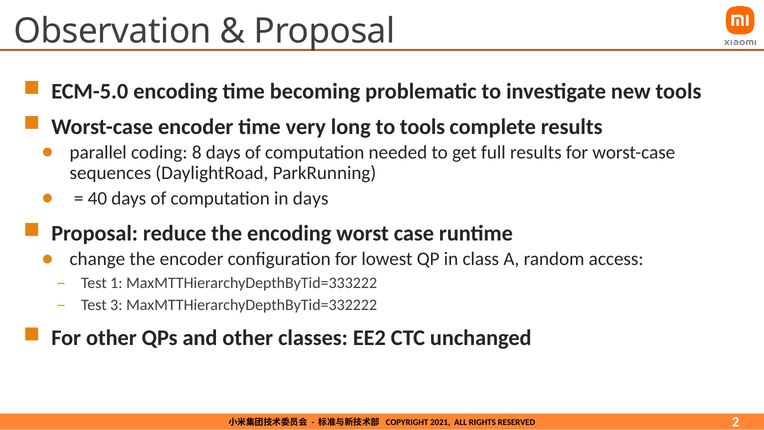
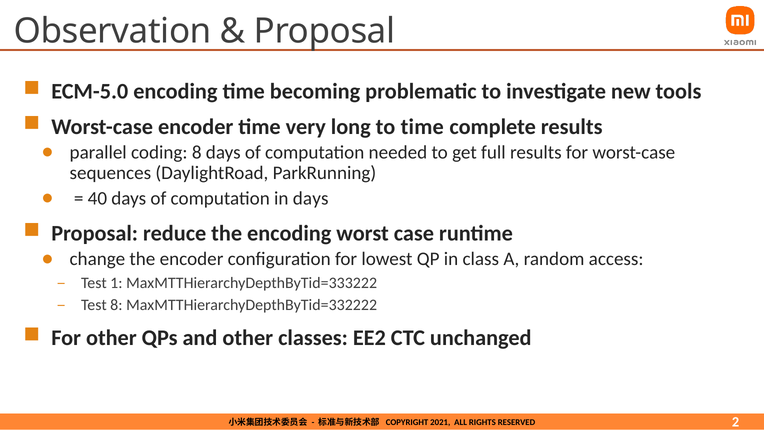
to tools: tools -> time
Test 3: 3 -> 8
